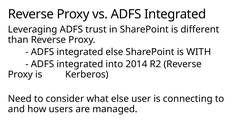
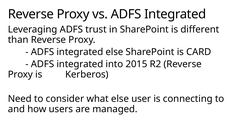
WITH: WITH -> CARD
2014: 2014 -> 2015
